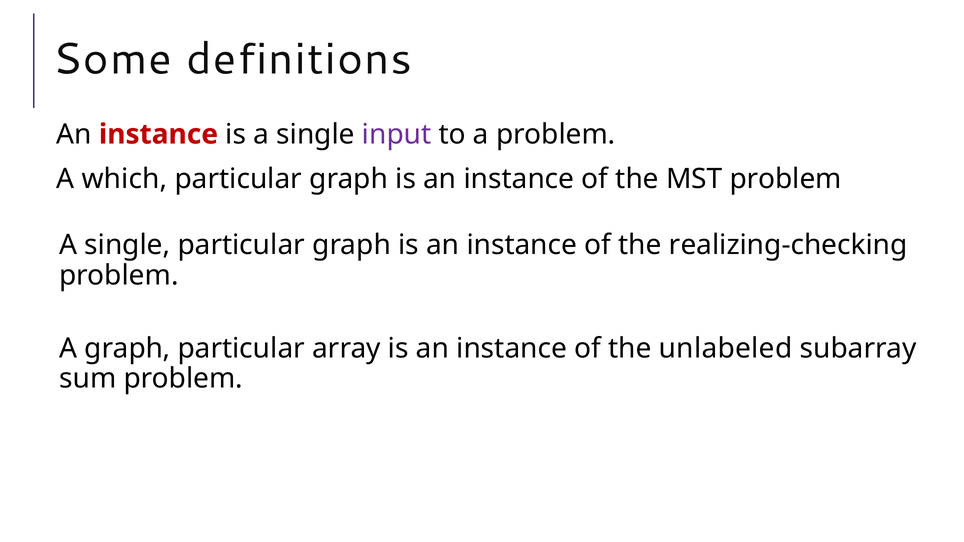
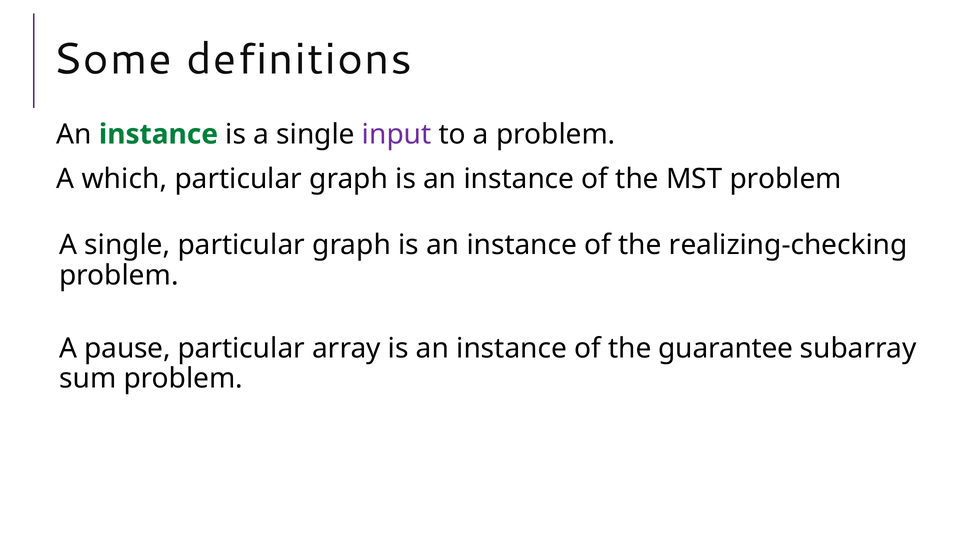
instance at (158, 134) colour: red -> green
A graph: graph -> pause
unlabeled: unlabeled -> guarantee
